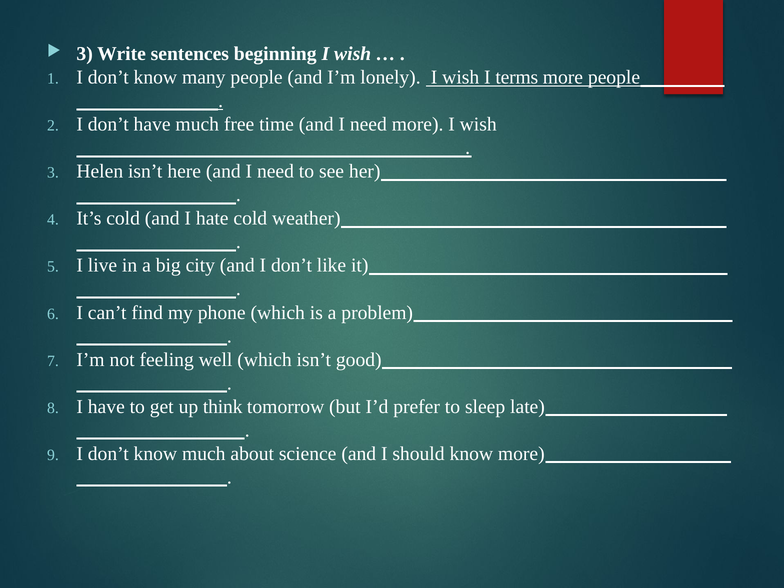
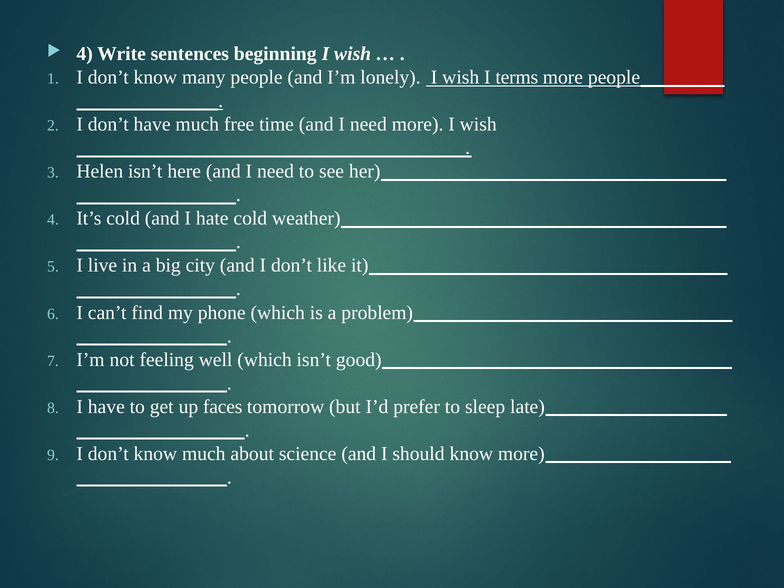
3 at (85, 54): 3 -> 4
think: think -> faces
